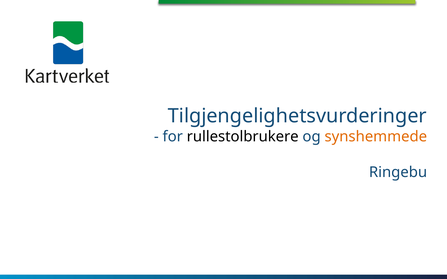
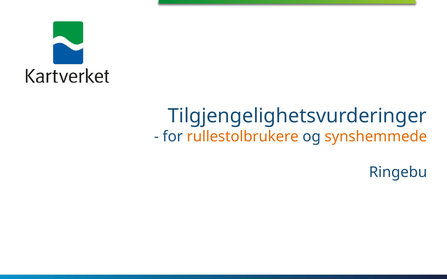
rullestolbrukere colour: black -> orange
